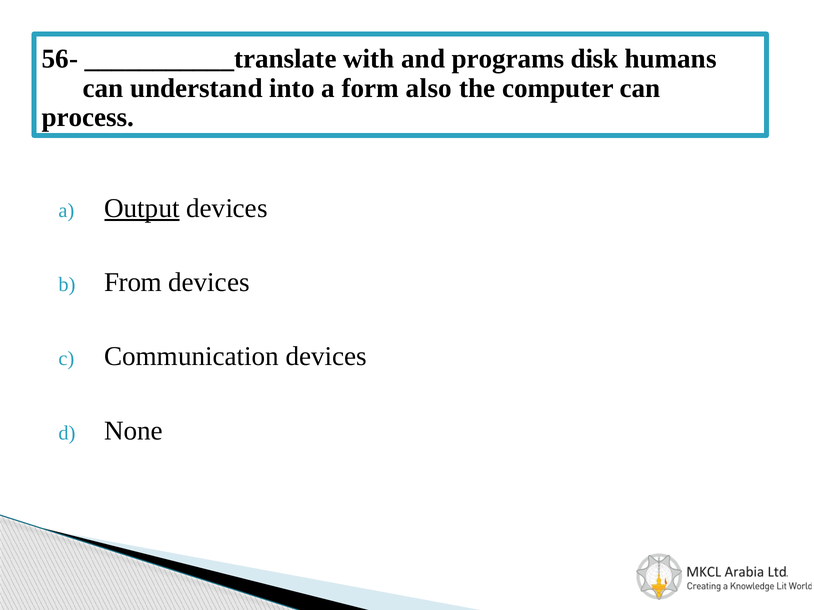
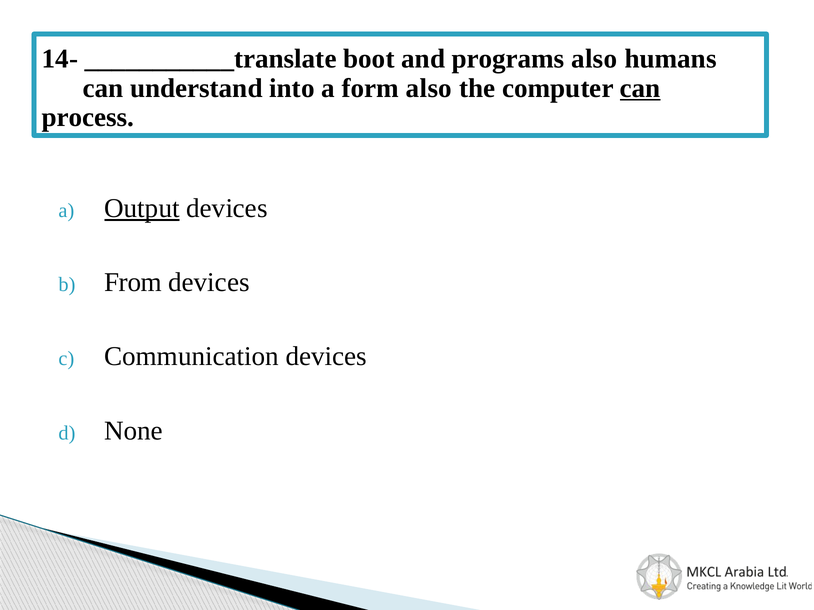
56-: 56- -> 14-
with: with -> boot
programs disk: disk -> also
can at (640, 88) underline: none -> present
